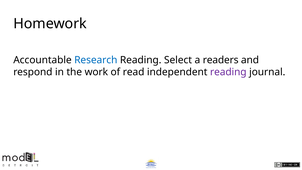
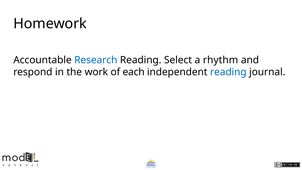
readers: readers -> rhythm
read: read -> each
reading at (228, 72) colour: purple -> blue
